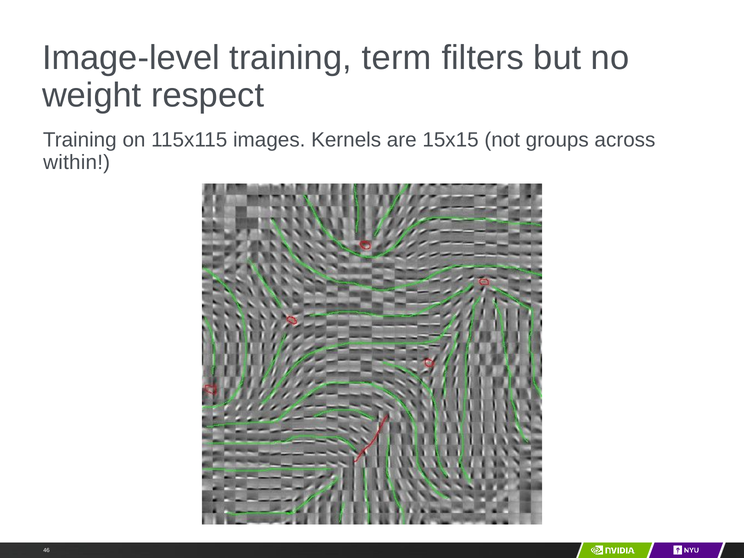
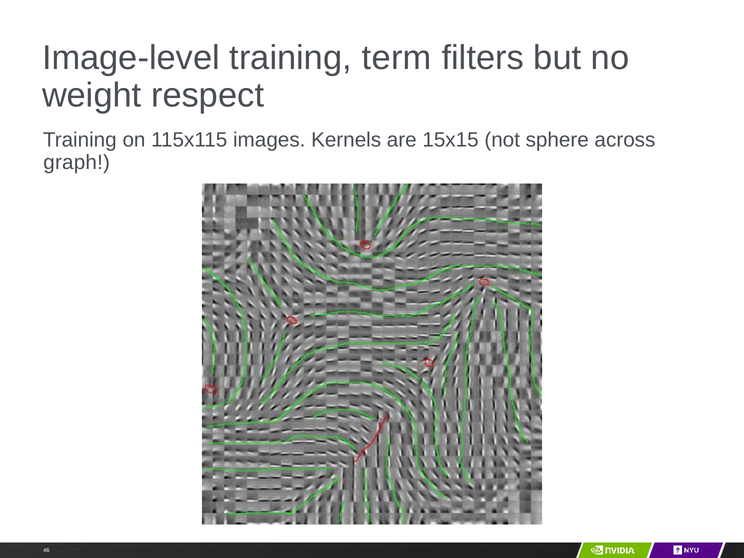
groups: groups -> sphere
within: within -> graph
